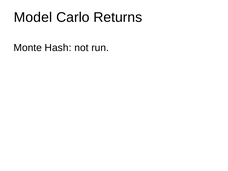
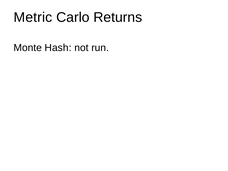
Model: Model -> Metric
